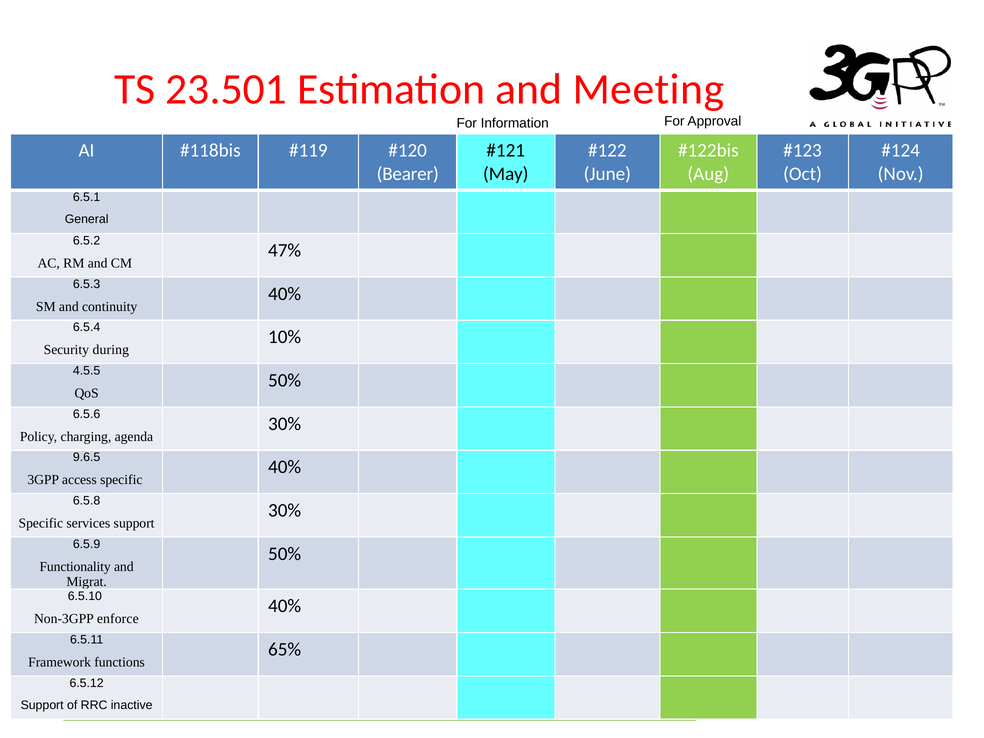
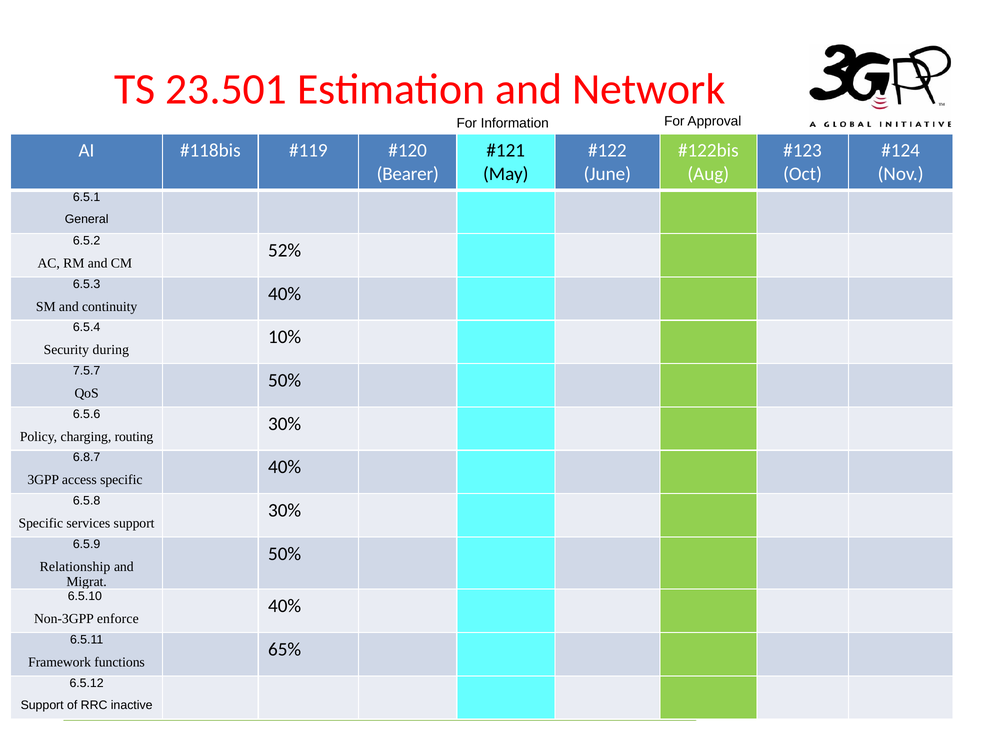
and Meeting: Meeting -> Network
47%: 47% -> 52%
4.5.5: 4.5.5 -> 7.5.7
agenda: agenda -> routing
9.6.5: 9.6.5 -> 6.8.7
Functionality: Functionality -> Relationship
